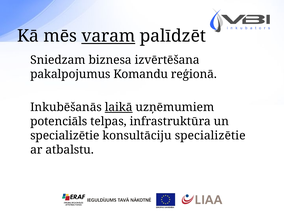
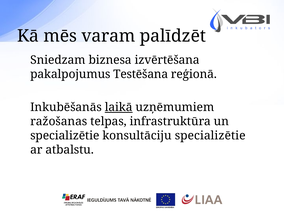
varam underline: present -> none
Komandu: Komandu -> Testēšana
potenciāls: potenciāls -> ražošanas
